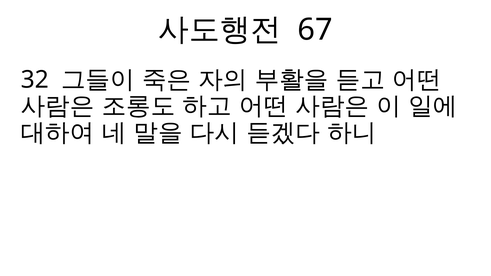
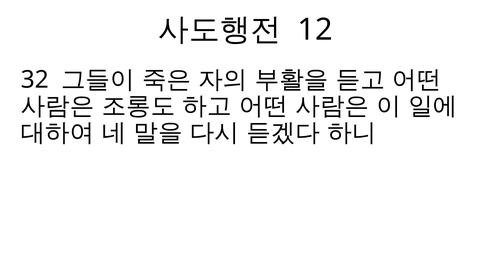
67: 67 -> 12
